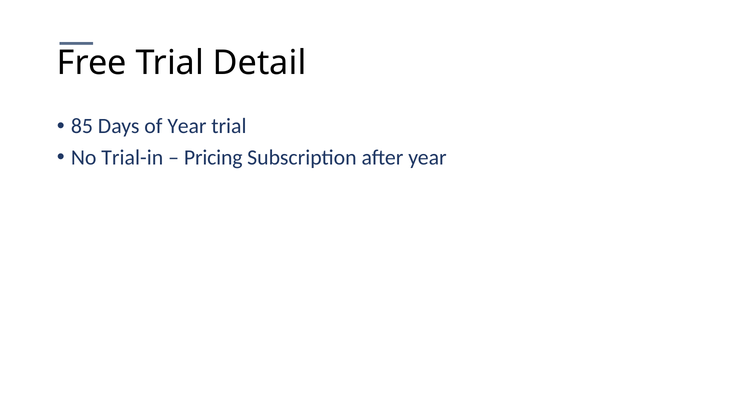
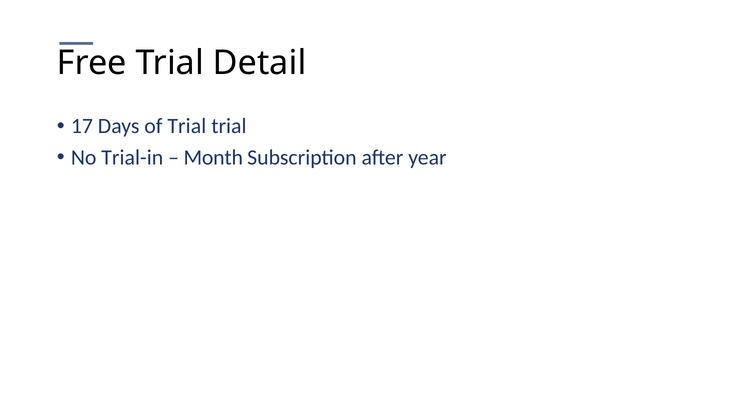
85: 85 -> 17
of Year: Year -> Trial
Pricing: Pricing -> Month
